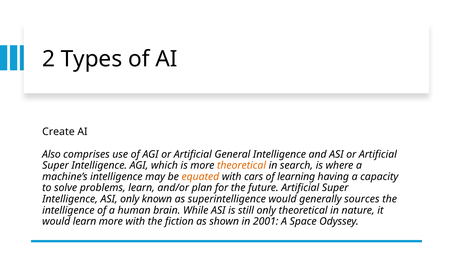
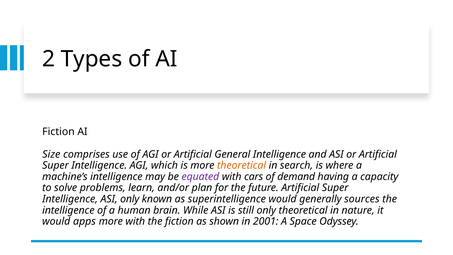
Create at (58, 132): Create -> Fiction
Also: Also -> Size
equated colour: orange -> purple
learning: learning -> demand
would learn: learn -> apps
